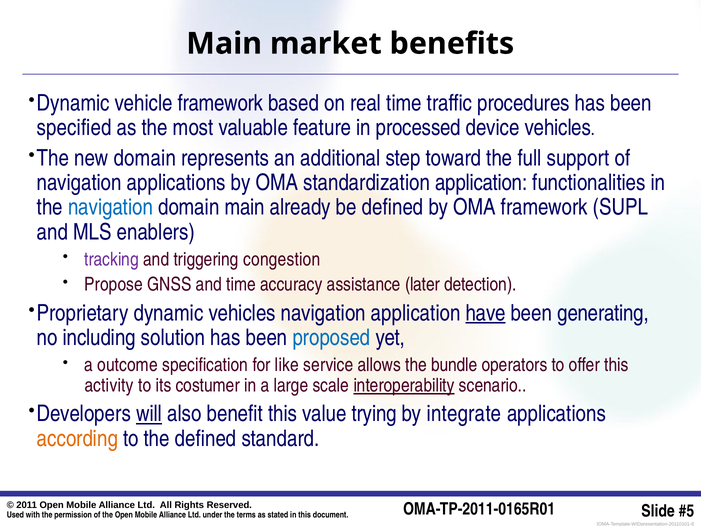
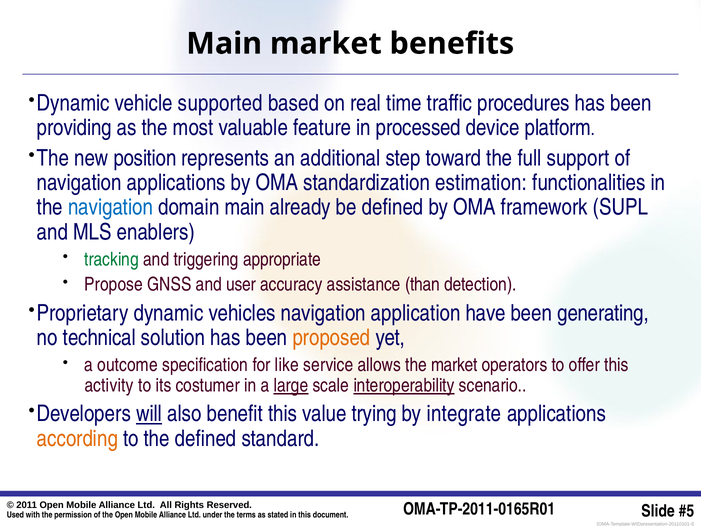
vehicle framework: framework -> supported
specified: specified -> providing
device vehicles: vehicles -> platform
new domain: domain -> position
standardization application: application -> estimation
tracking colour: purple -> green
congestion: congestion -> appropriate
and time: time -> user
later: later -> than
have underline: present -> none
including: including -> technical
proposed colour: blue -> orange
the bundle: bundle -> market
large underline: none -> present
